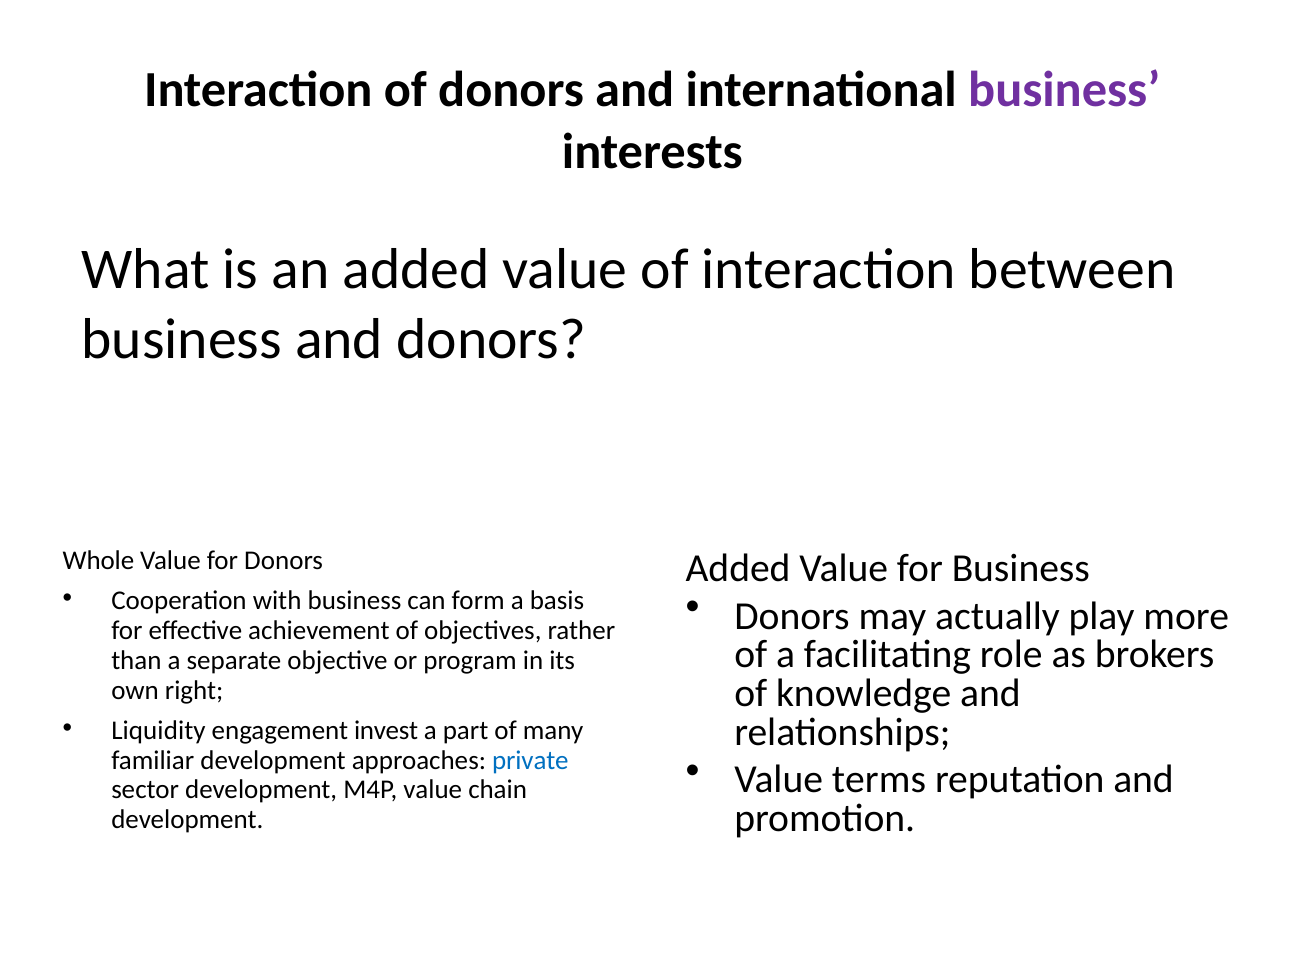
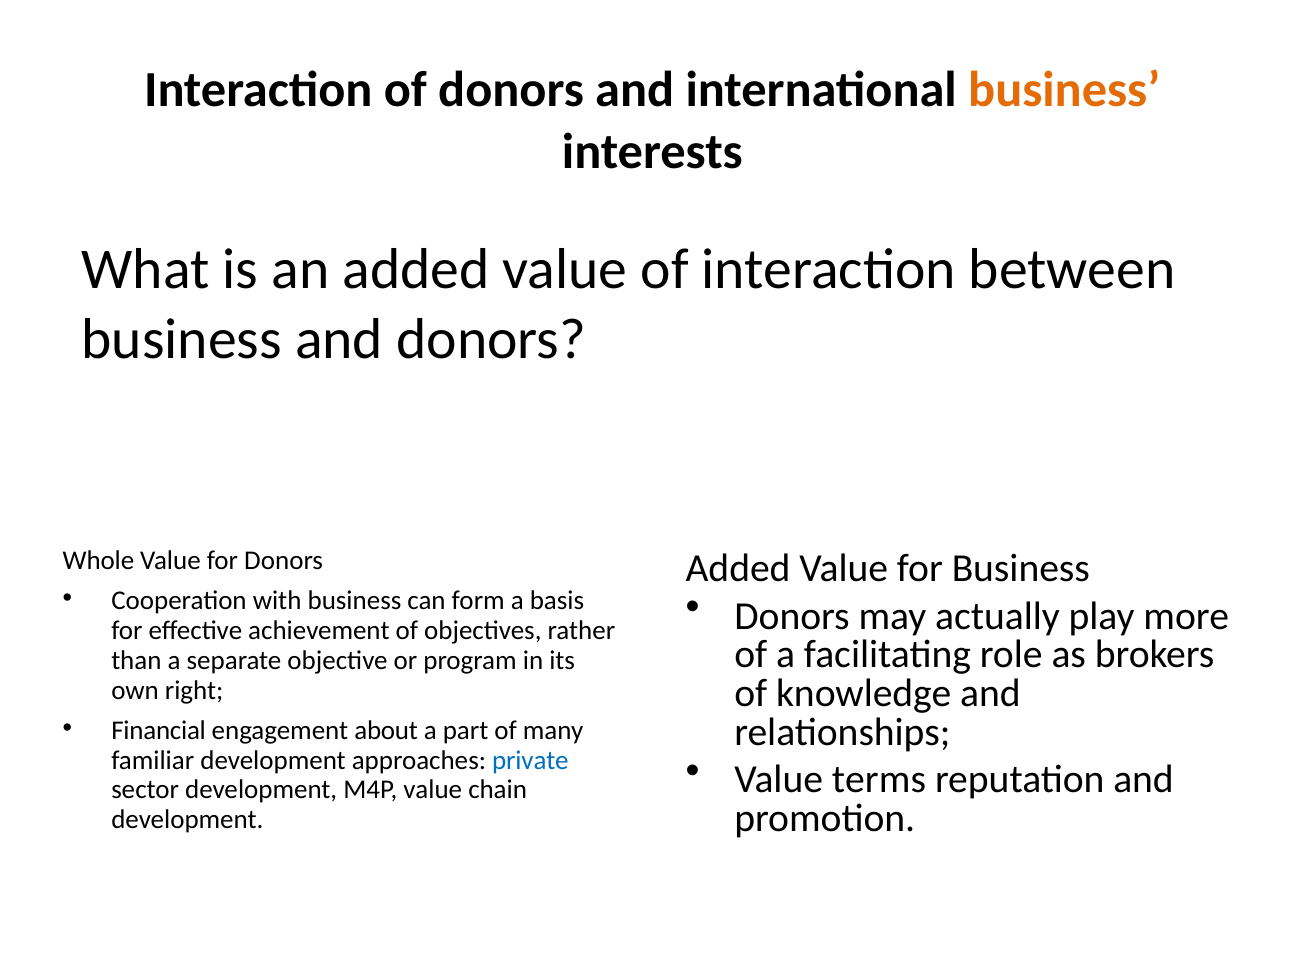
business at (1064, 90) colour: purple -> orange
Liquidity: Liquidity -> Financial
invest: invest -> about
